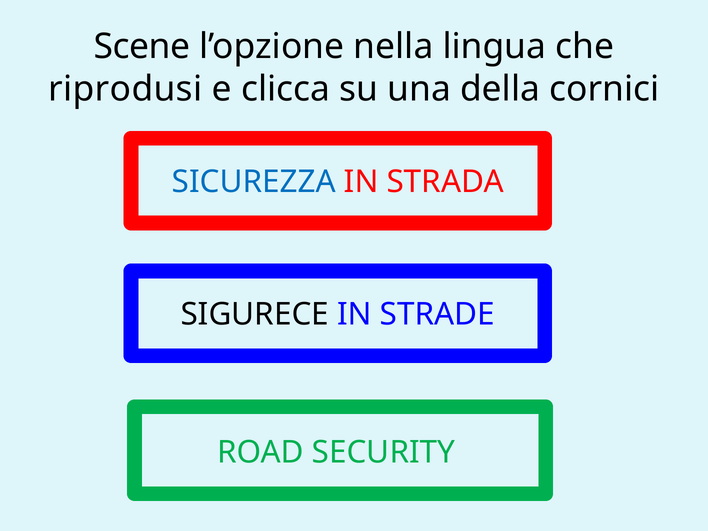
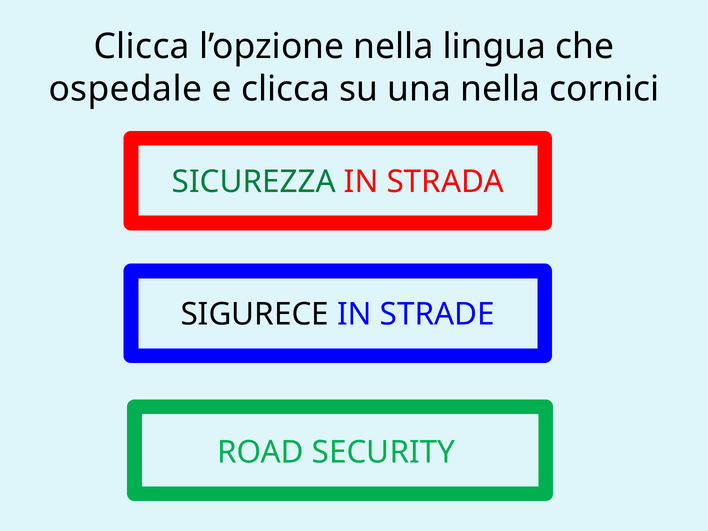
Scene at (142, 47): Scene -> Clicca
riprodusi: riprodusi -> ospedale
una della: della -> nella
SICUREZZA colour: blue -> green
